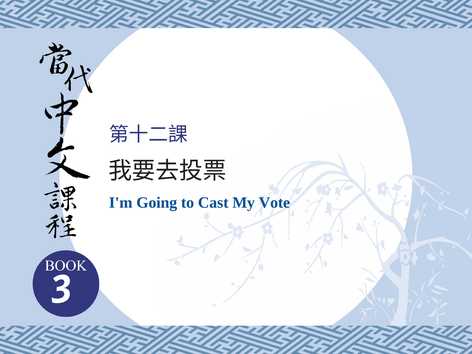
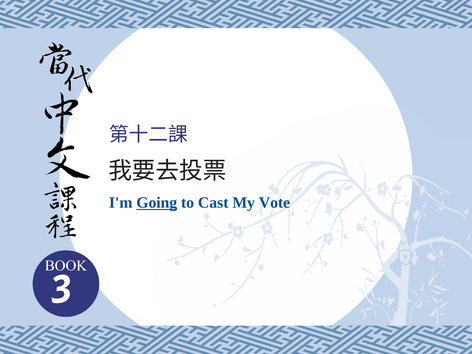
Going underline: none -> present
